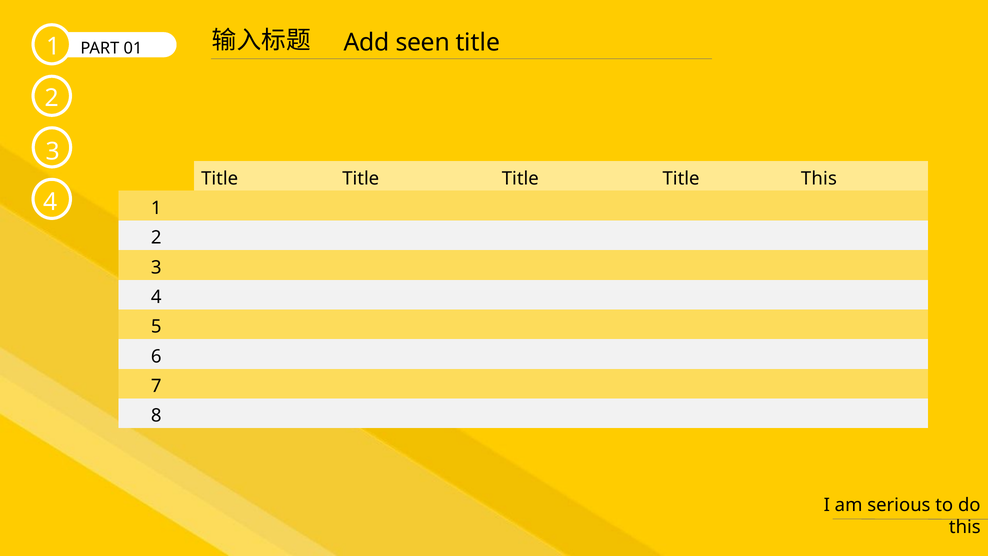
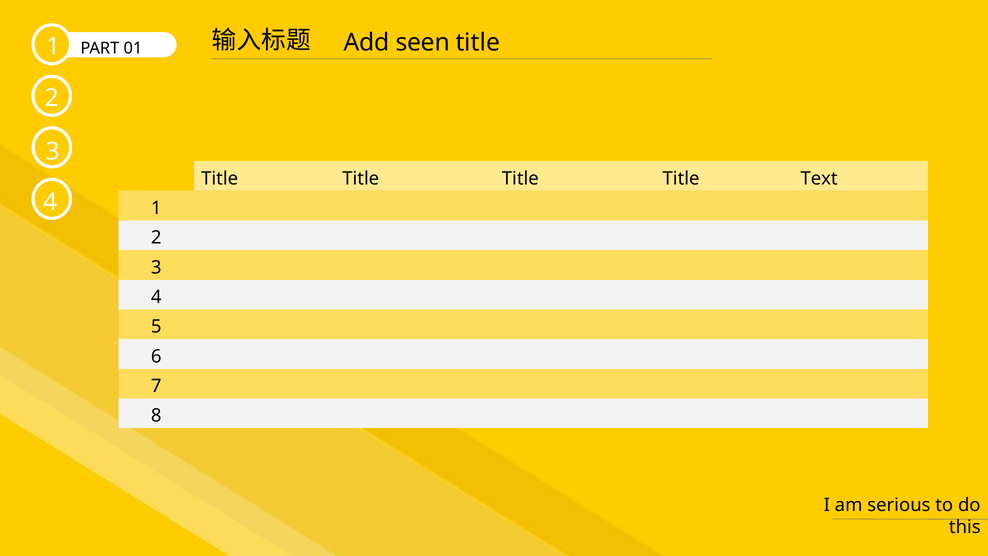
Title This: This -> Text
